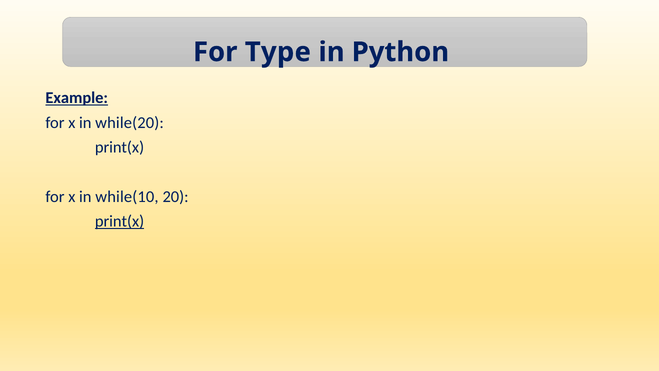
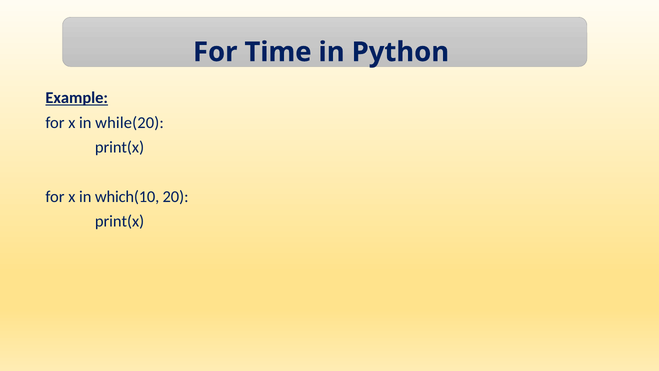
Type: Type -> Time
while(10: while(10 -> which(10
print(x at (120, 221) underline: present -> none
